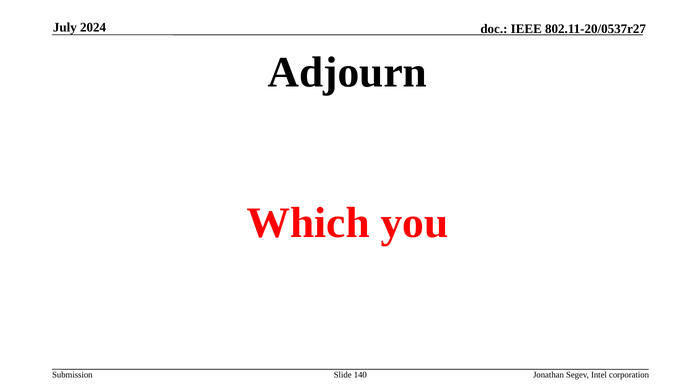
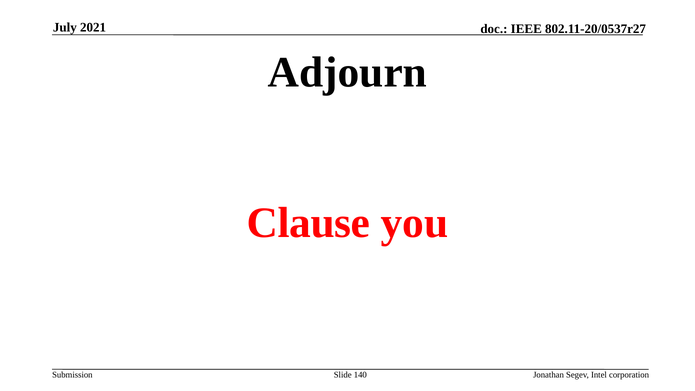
2024: 2024 -> 2021
Which: Which -> Clause
